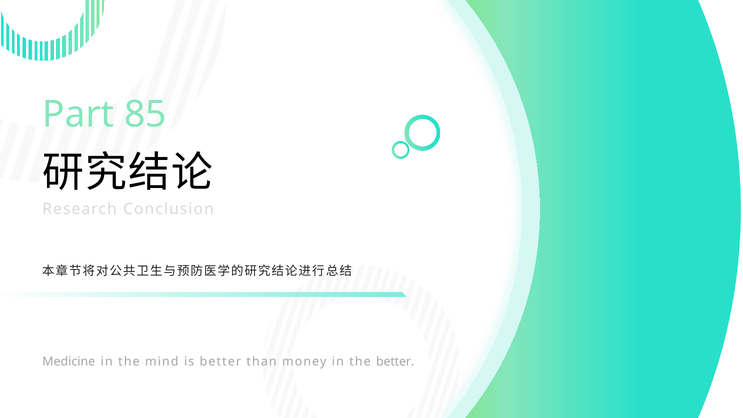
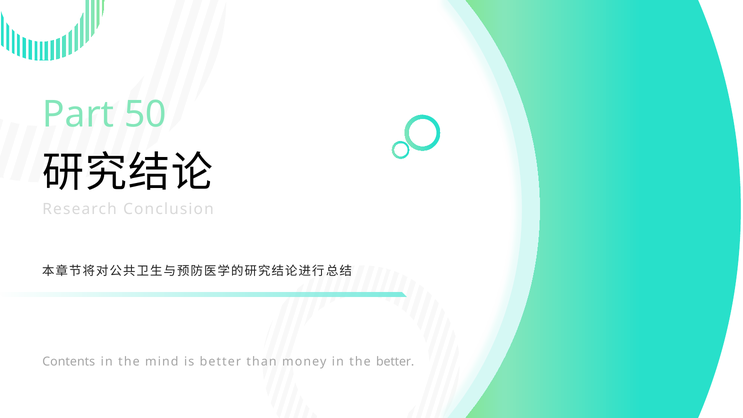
85: 85 -> 50
Medicine: Medicine -> Contents
